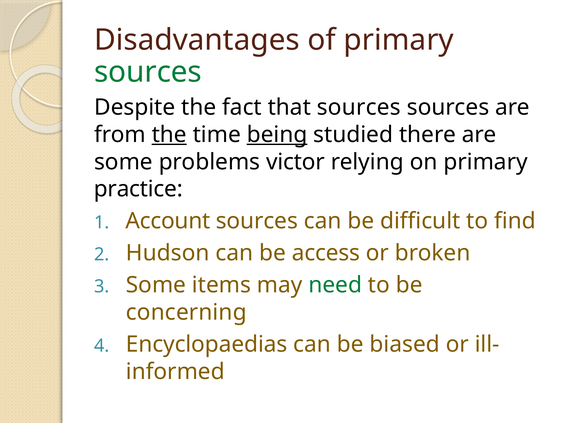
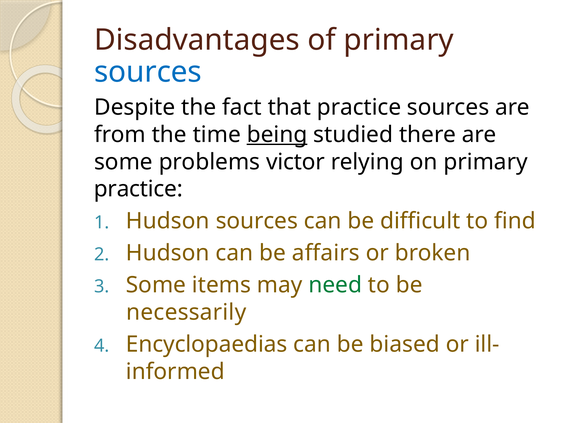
sources at (148, 72) colour: green -> blue
that sources: sources -> practice
the at (169, 135) underline: present -> none
Account at (168, 221): Account -> Hudson
access: access -> affairs
concerning: concerning -> necessarily
